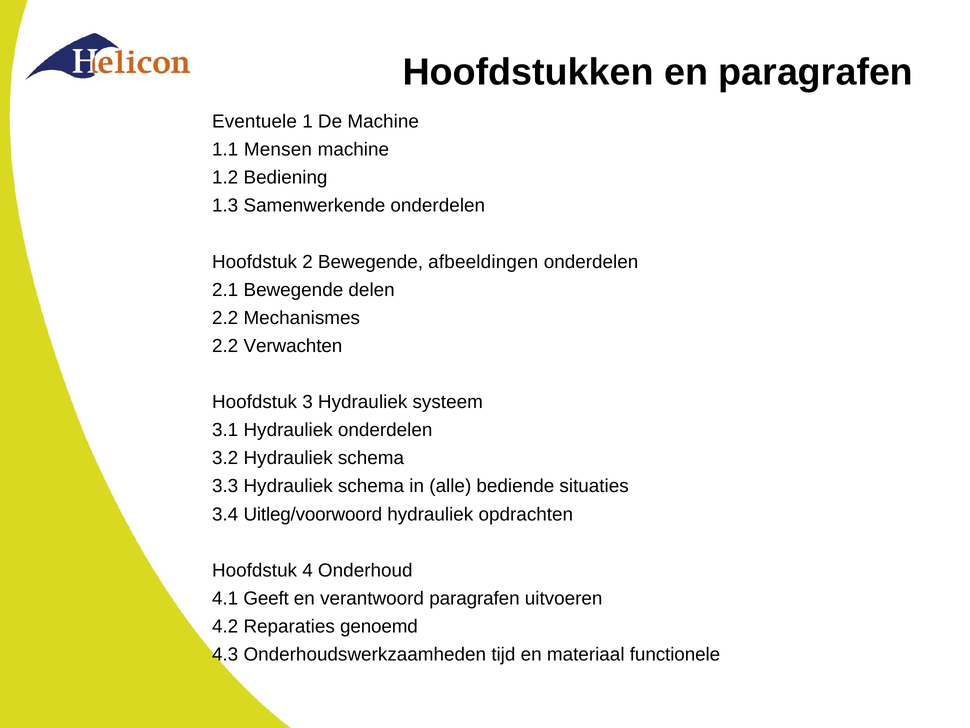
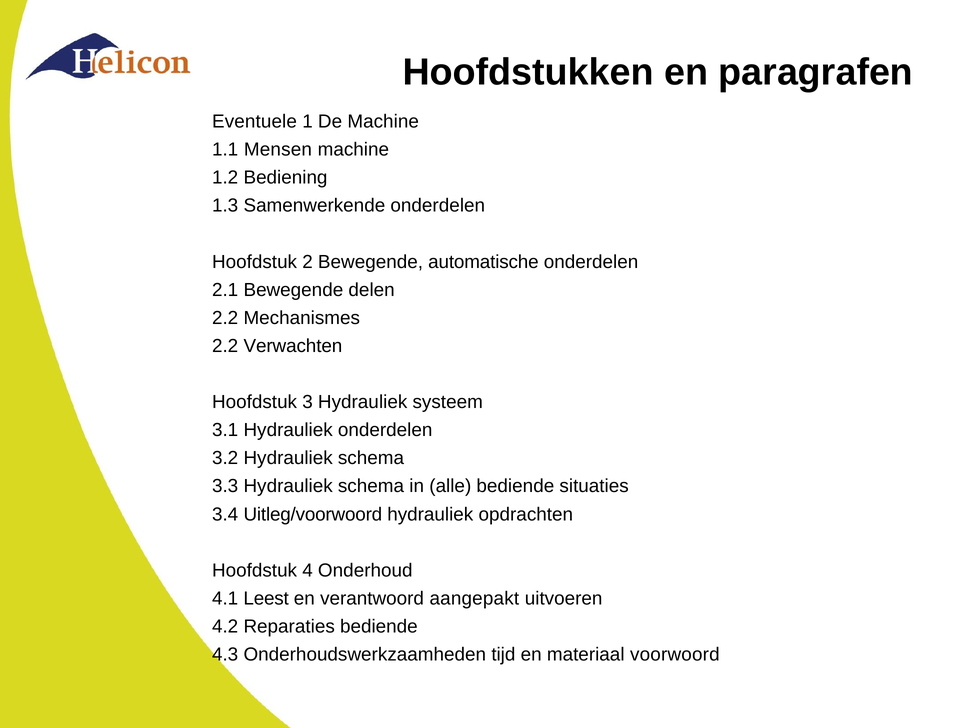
afbeeldingen: afbeeldingen -> automatische
Geeft: Geeft -> Leest
verantwoord paragrafen: paragrafen -> aangepakt
Reparaties genoemd: genoemd -> bediende
functionele: functionele -> voorwoord
